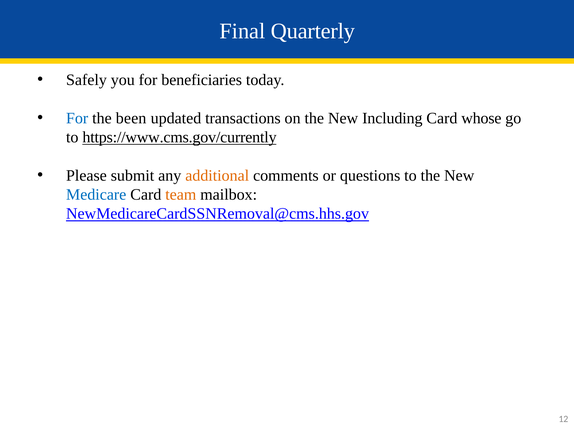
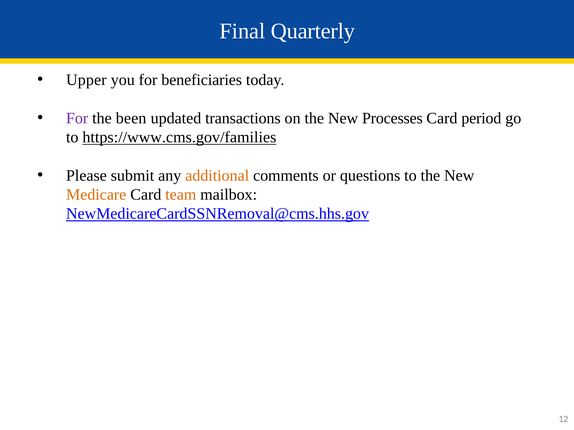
Safely: Safely -> Upper
For at (77, 118) colour: blue -> purple
Including: Including -> Processes
whose: whose -> period
https://www.cms.gov/currently: https://www.cms.gov/currently -> https://www.cms.gov/families
Medicare colour: blue -> orange
